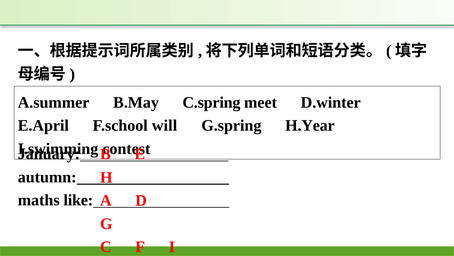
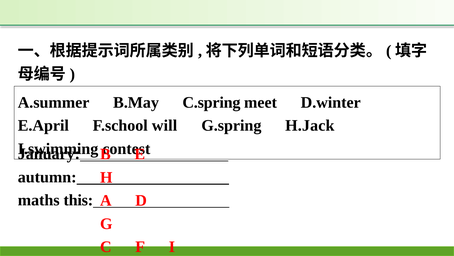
H.Year: H.Year -> H.Jack
like: like -> this
